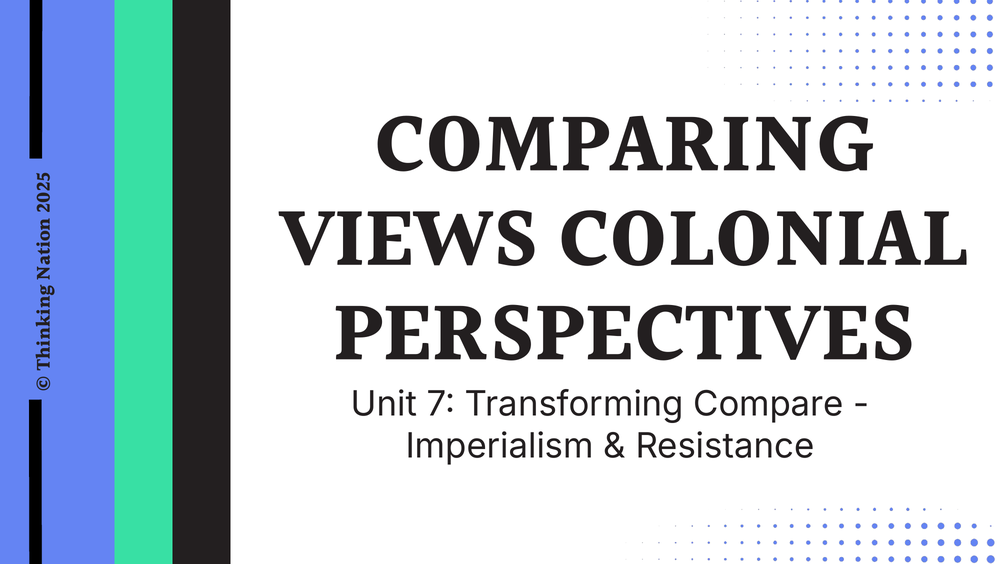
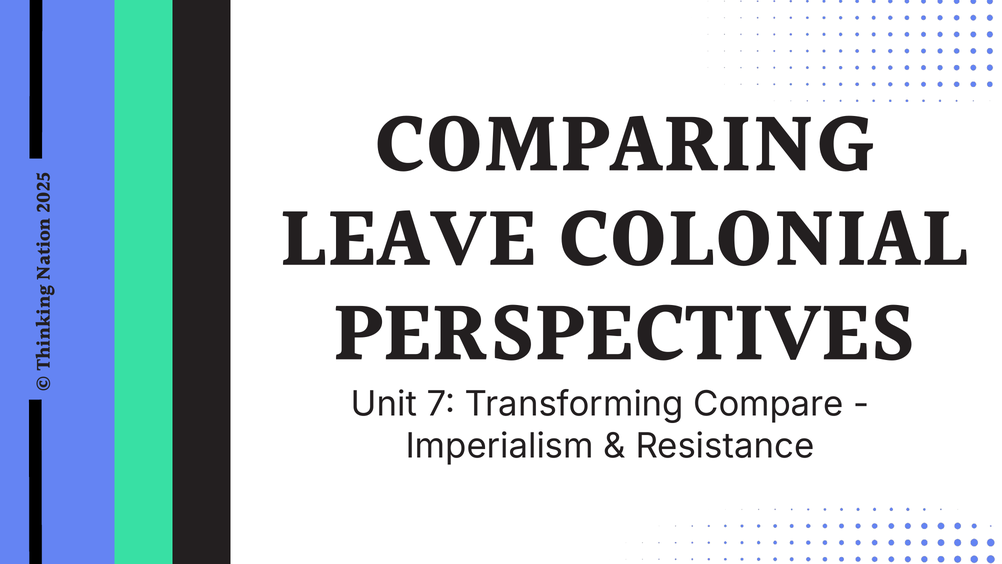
VIEWS: VIEWS -> LEAVE
